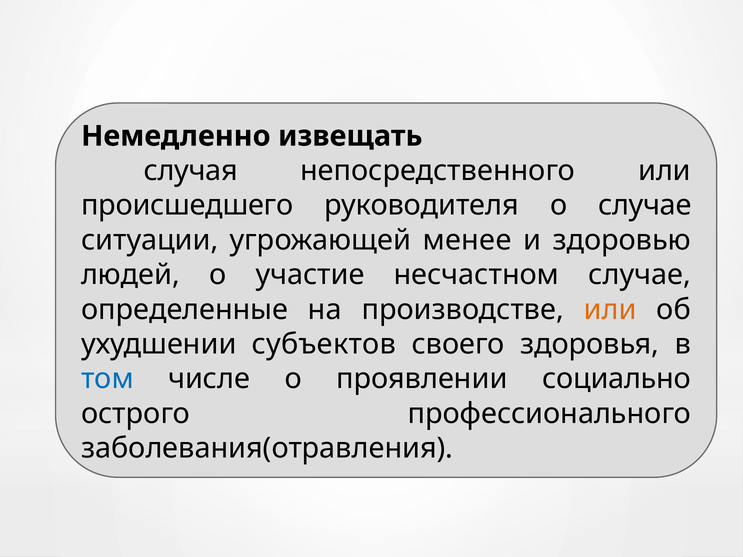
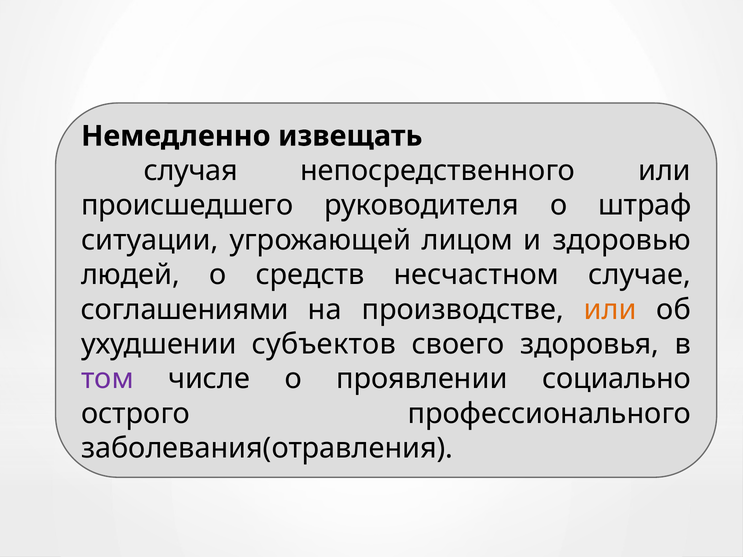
о случае: случае -> штраф
менее: менее -> лицом
участие: участие -> средств
определенные: определенные -> соглашениями
том colour: blue -> purple
